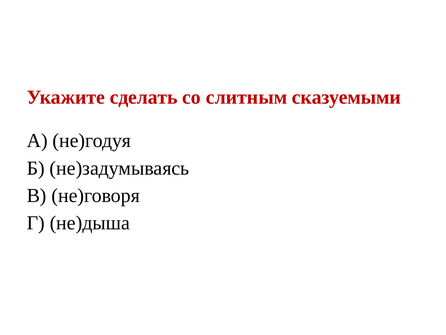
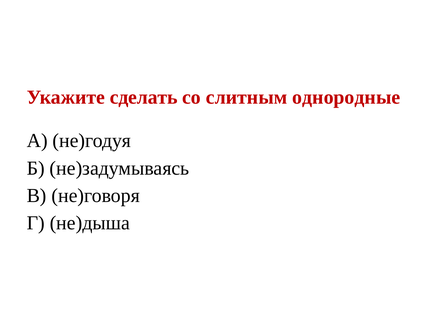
сказуемыми: сказуемыми -> однородные
